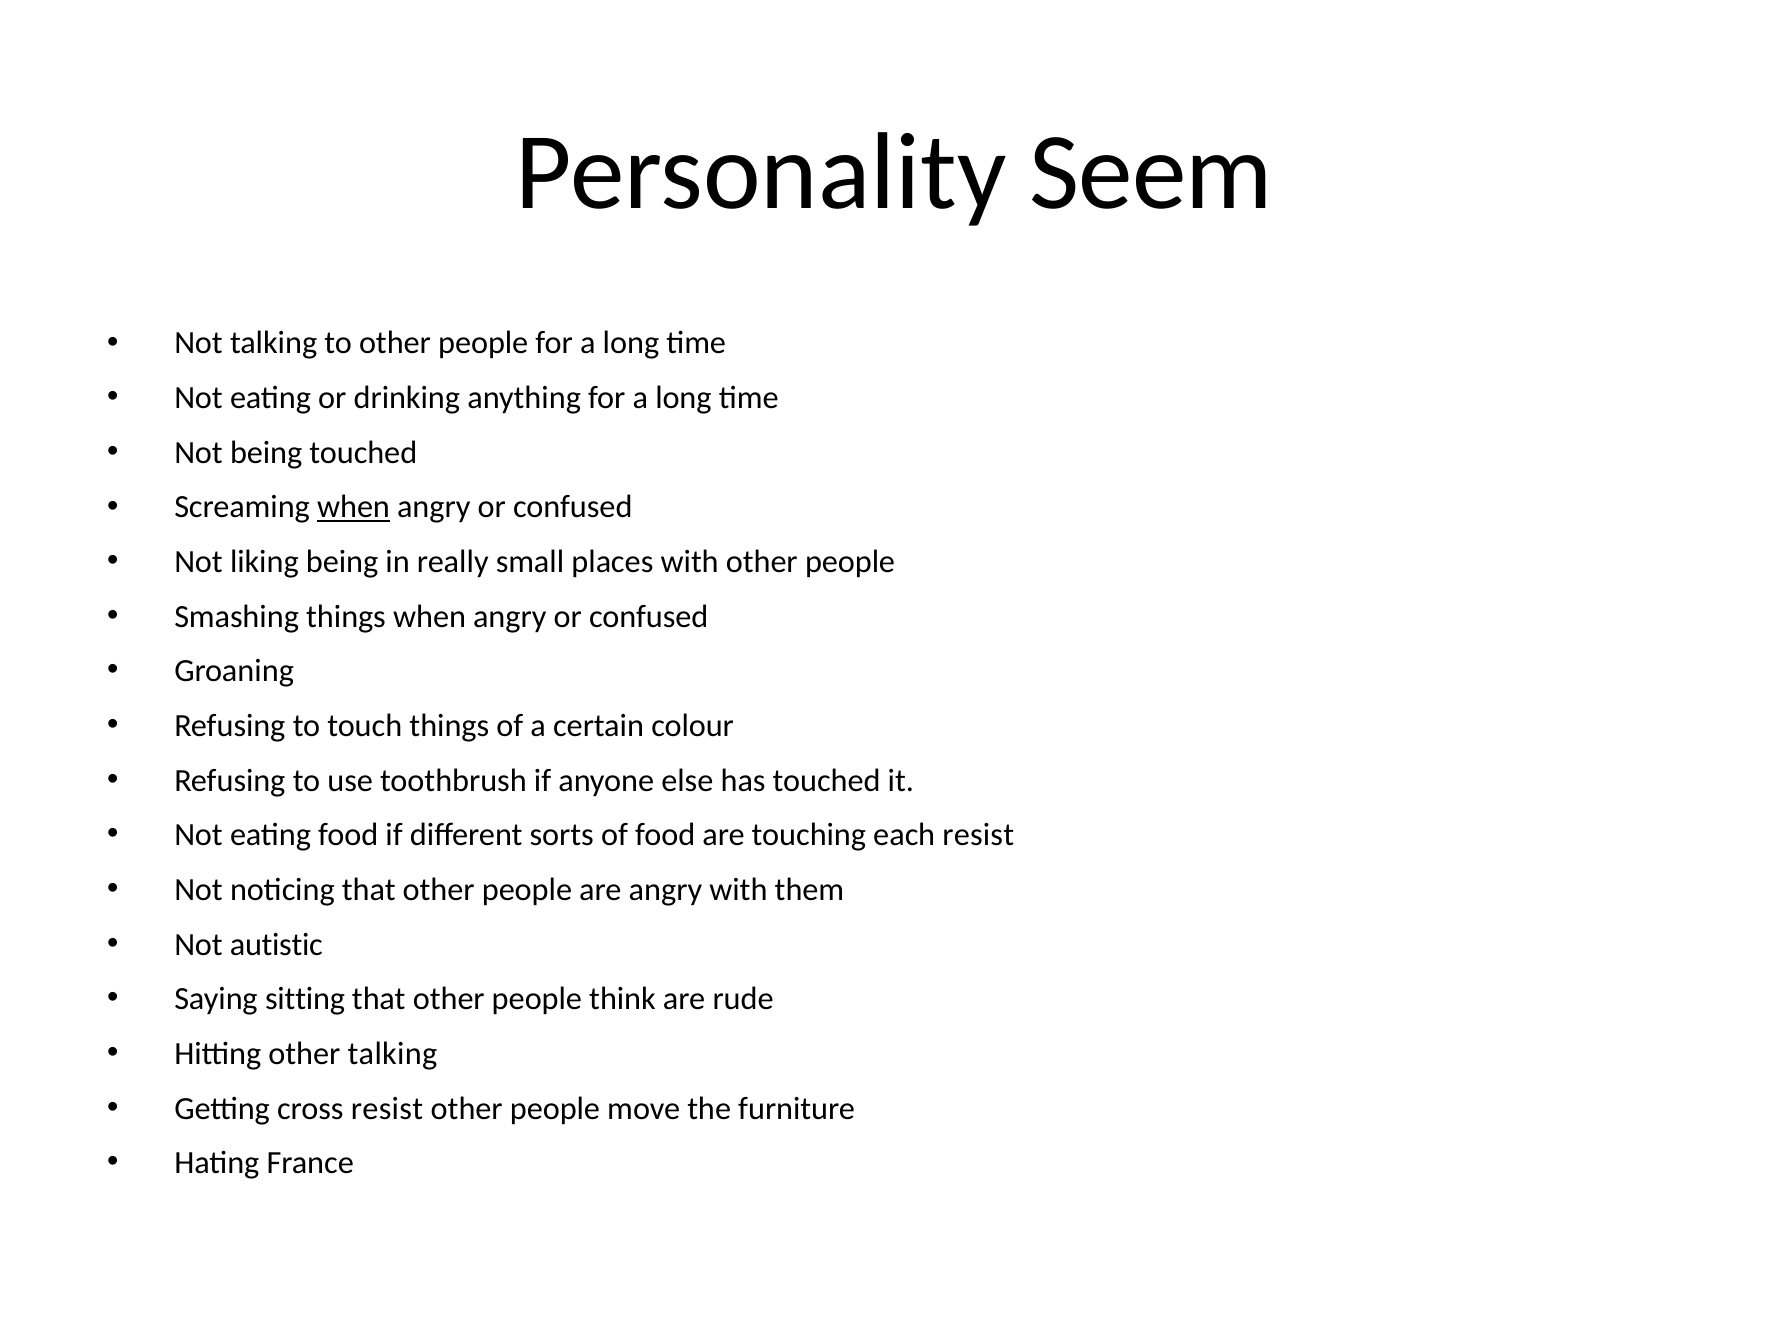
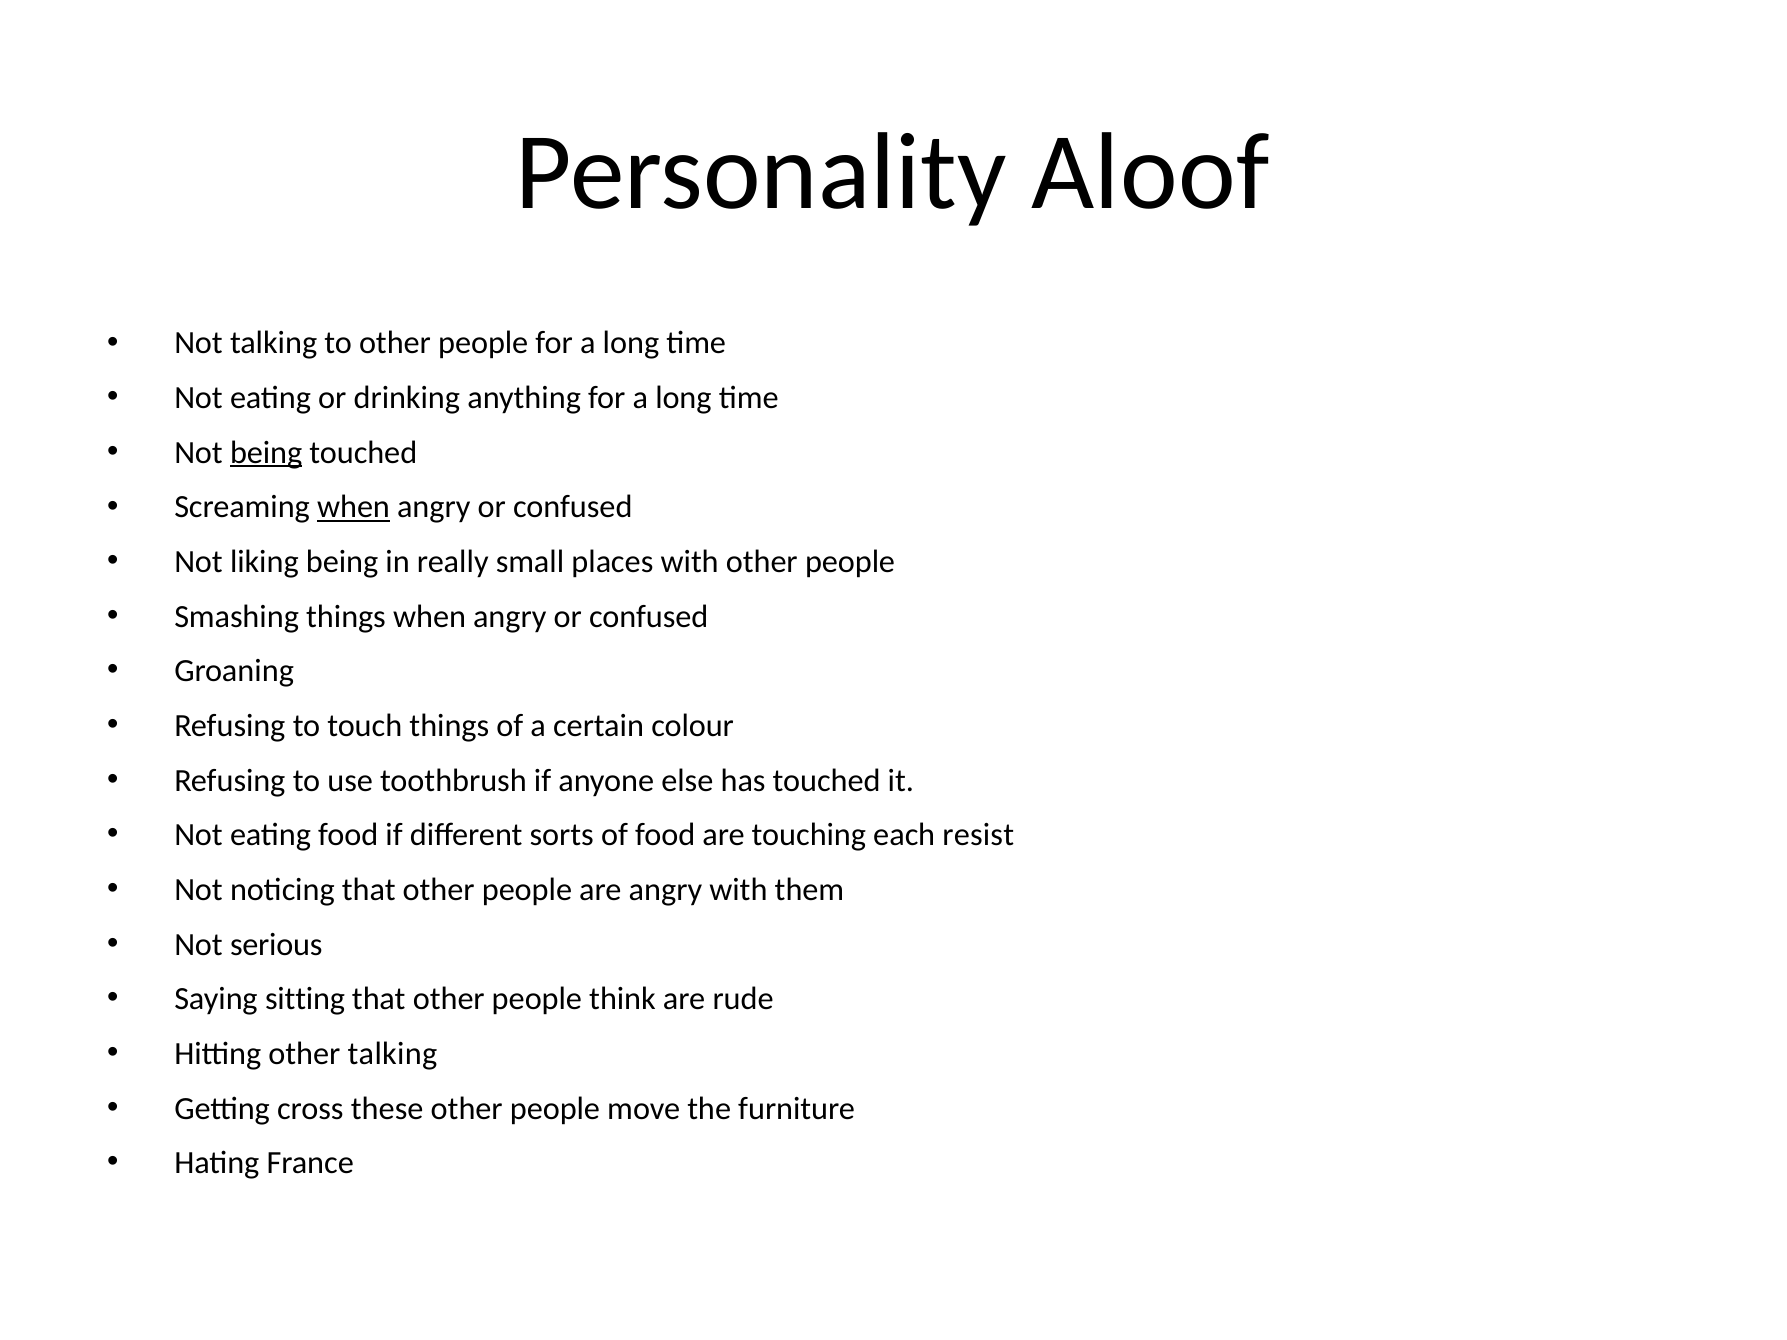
Seem: Seem -> Aloof
being at (266, 453) underline: none -> present
autistic: autistic -> serious
cross resist: resist -> these
